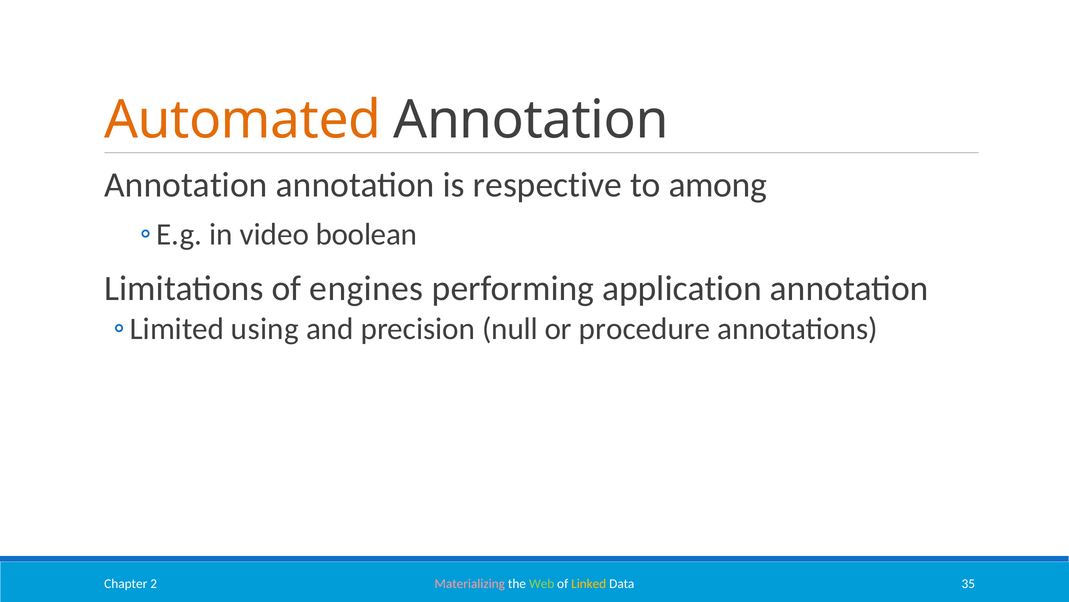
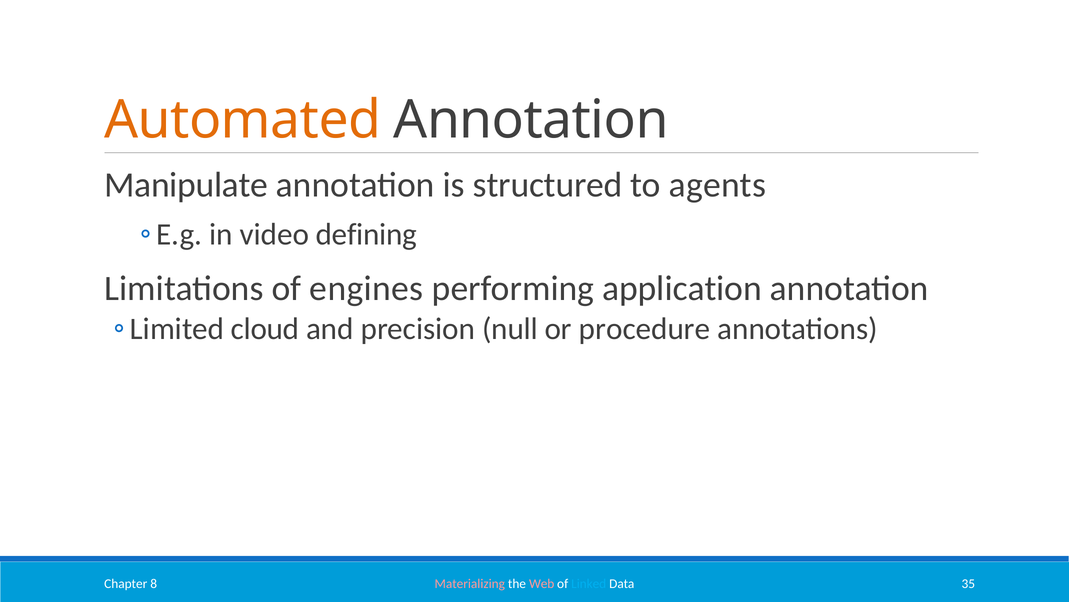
Annotation at (186, 185): Annotation -> Manipulate
respective: respective -> structured
among: among -> agents
boolean: boolean -> defining
using: using -> cloud
Web colour: light green -> pink
Linked colour: yellow -> light blue
2: 2 -> 8
